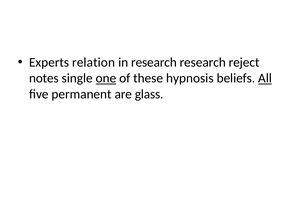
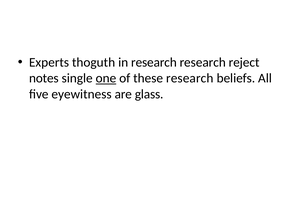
relation: relation -> thoguth
these hypnosis: hypnosis -> research
All underline: present -> none
permanent: permanent -> eyewitness
